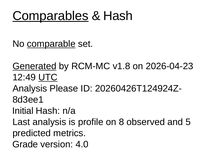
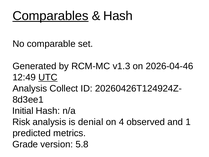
comparable underline: present -> none
Generated underline: present -> none
v1.8: v1.8 -> v1.3
2026-04-23: 2026-04-23 -> 2026-04-46
Please: Please -> Collect
Last: Last -> Risk
profile: profile -> denial
8: 8 -> 4
5: 5 -> 1
4.0: 4.0 -> 5.8
